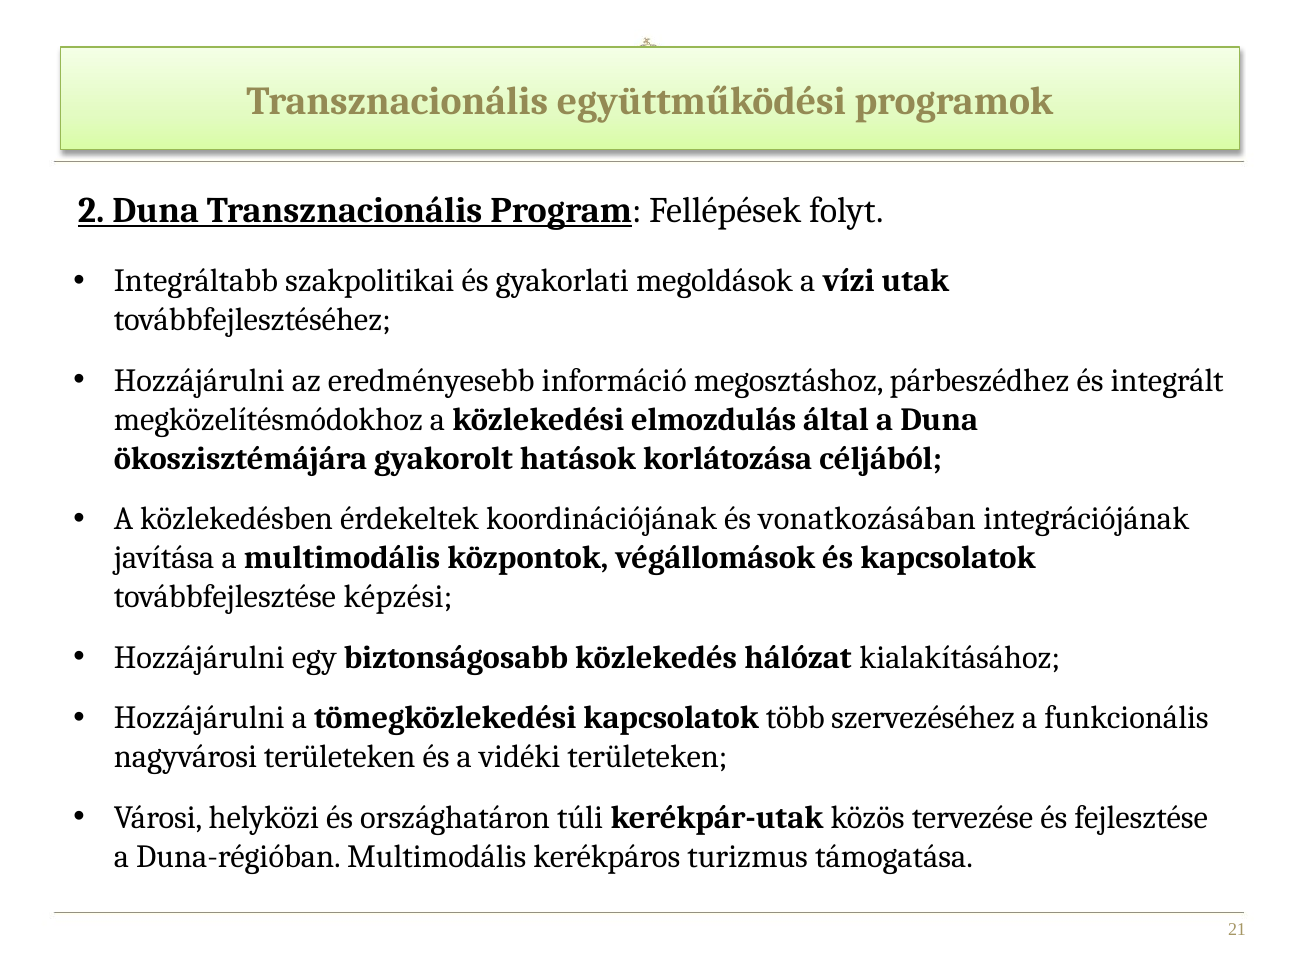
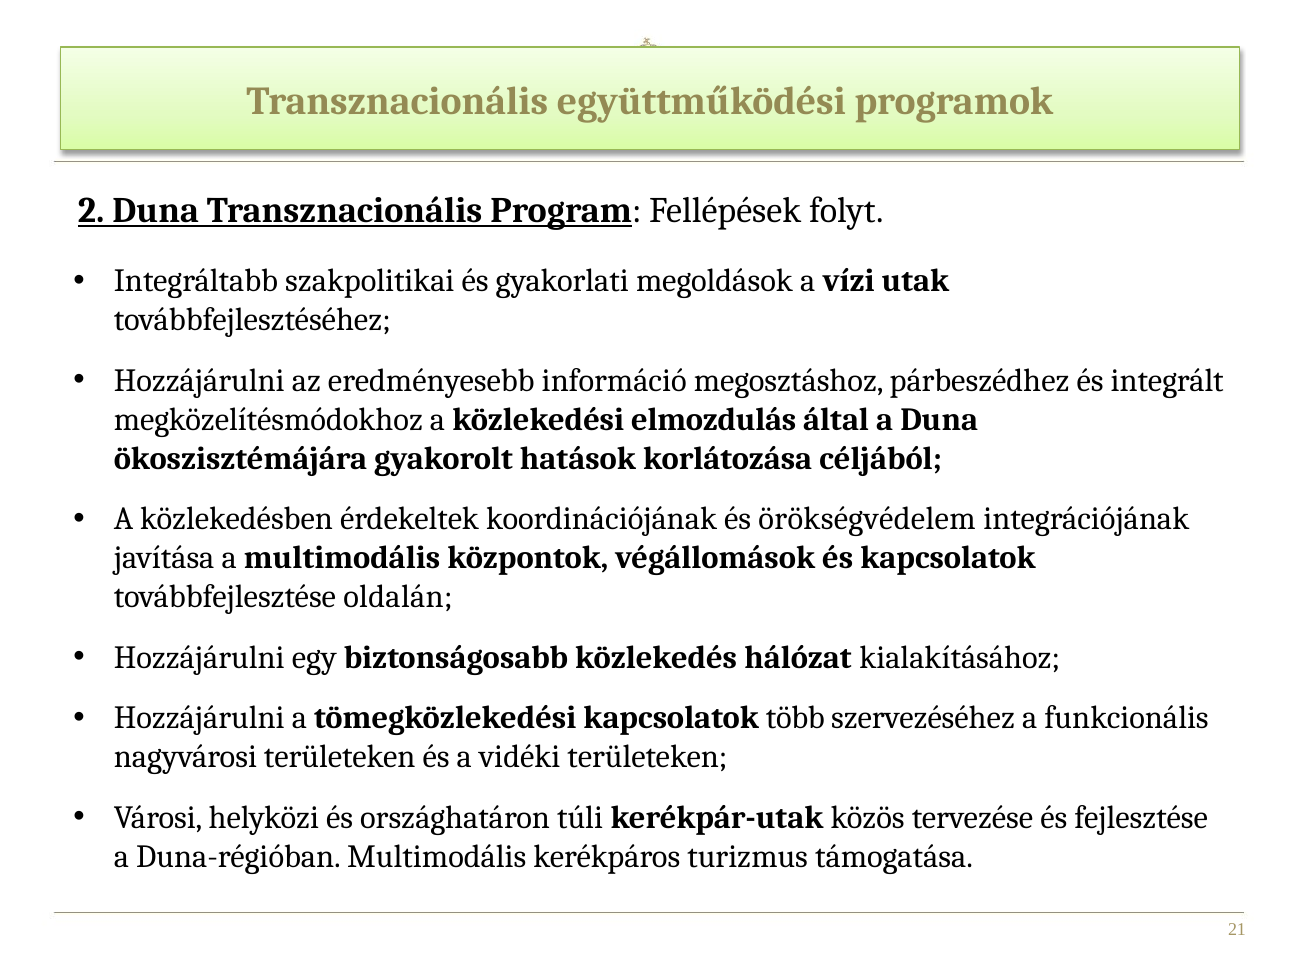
vonatkozásában: vonatkozásában -> örökségvédelem
képzési: képzési -> oldalán
